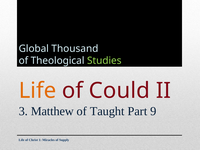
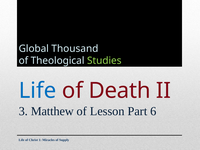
Life at (37, 91) colour: orange -> blue
Could: Could -> Death
Taught: Taught -> Lesson
9: 9 -> 6
